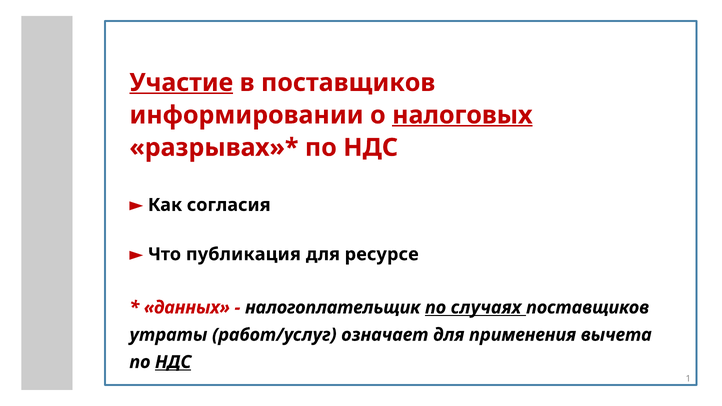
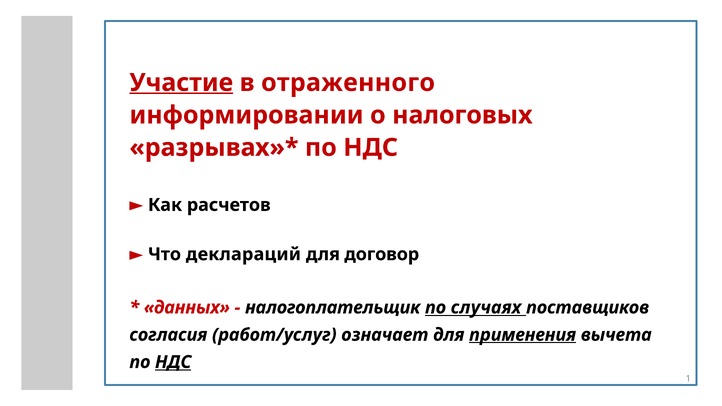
в поставщиков: поставщиков -> отраженного
налоговых underline: present -> none
согласия: согласия -> расчетов
публикация: публикация -> деклараций
ресурсе: ресурсе -> договор
утраты: утраты -> согласия
применения underline: none -> present
